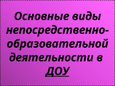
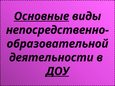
Основные underline: none -> present
